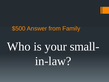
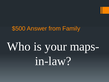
small-: small- -> maps-
